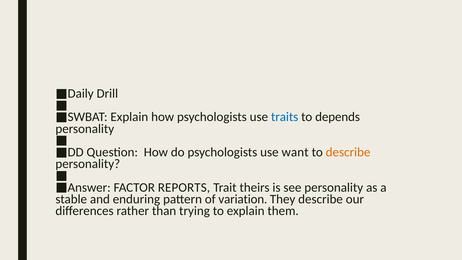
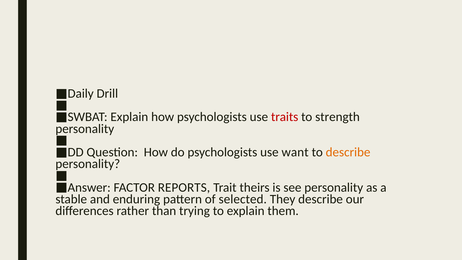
traits colour: blue -> red
depends: depends -> strength
variation: variation -> selected
